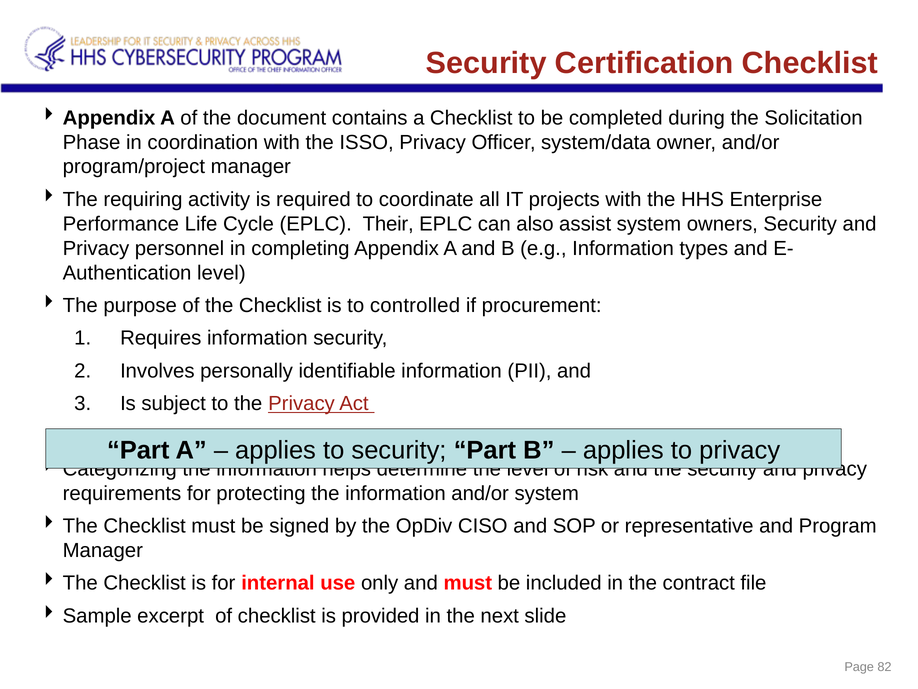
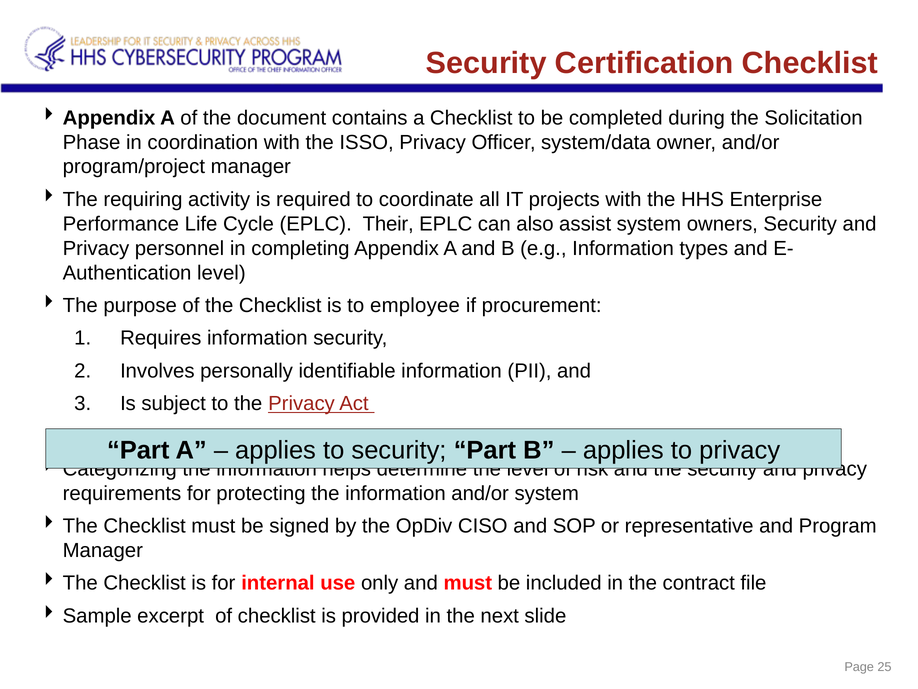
controlled: controlled -> employee
82: 82 -> 25
